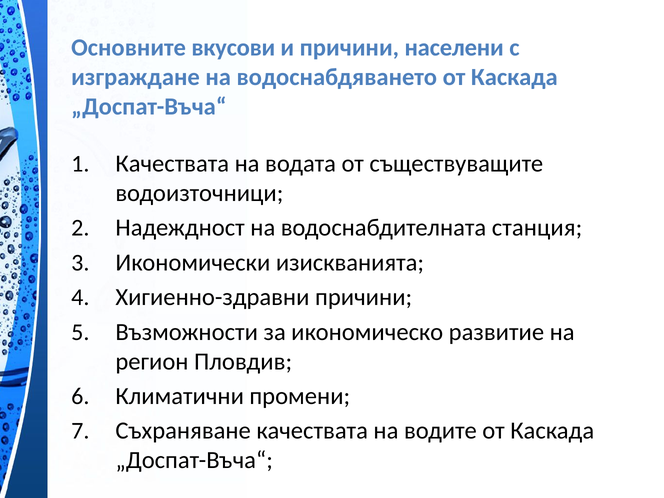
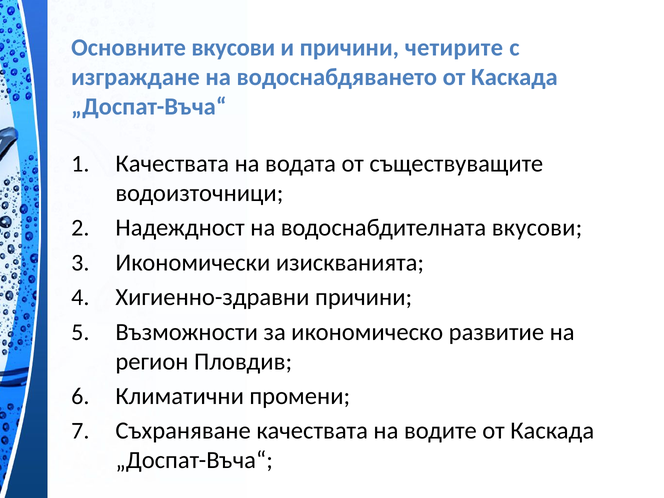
населени: населени -> четирите
водоснабдителната станция: станция -> вкусови
